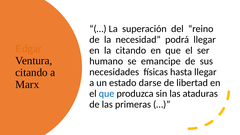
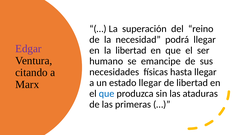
Edgar colour: orange -> purple
la citando: citando -> libertad
estado darse: darse -> llegar
